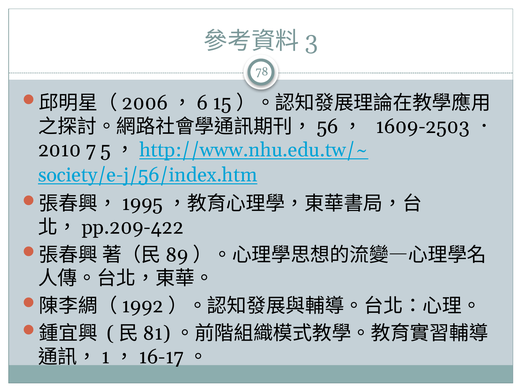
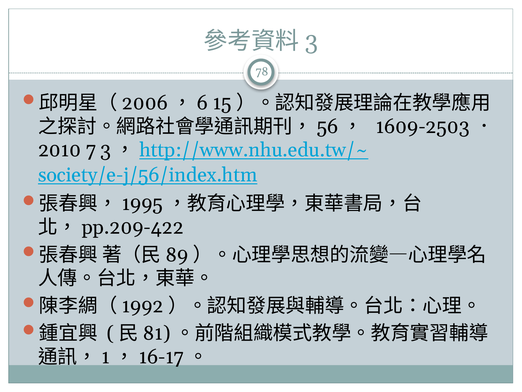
7 5: 5 -> 3
